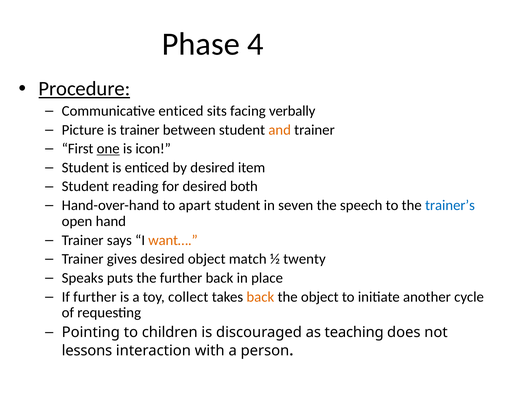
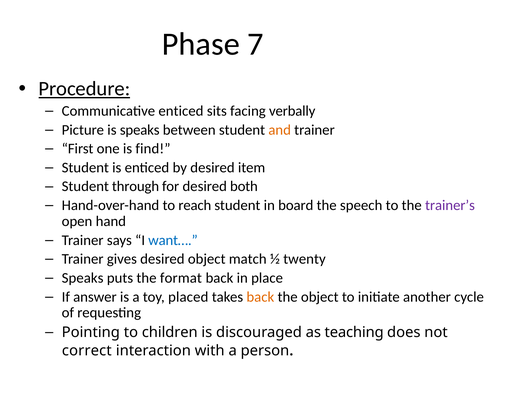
4: 4 -> 7
is trainer: trainer -> speaks
one underline: present -> none
icon: icon -> find
reading: reading -> through
apart: apart -> reach
seven: seven -> board
trainer’s colour: blue -> purple
want… colour: orange -> blue
the further: further -> format
If further: further -> answer
collect: collect -> placed
lessons: lessons -> correct
